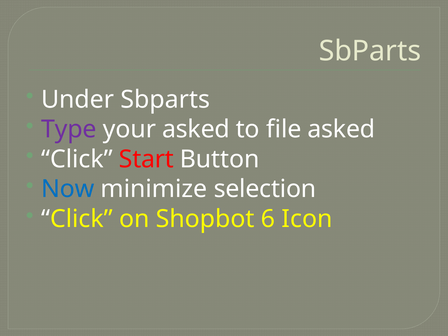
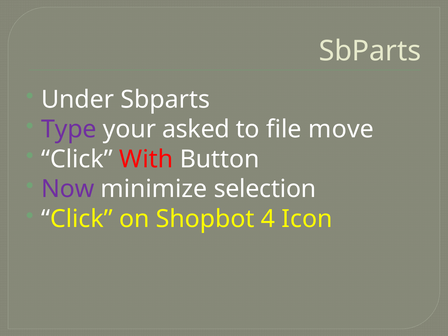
file asked: asked -> move
Start: Start -> With
Now colour: blue -> purple
6: 6 -> 4
